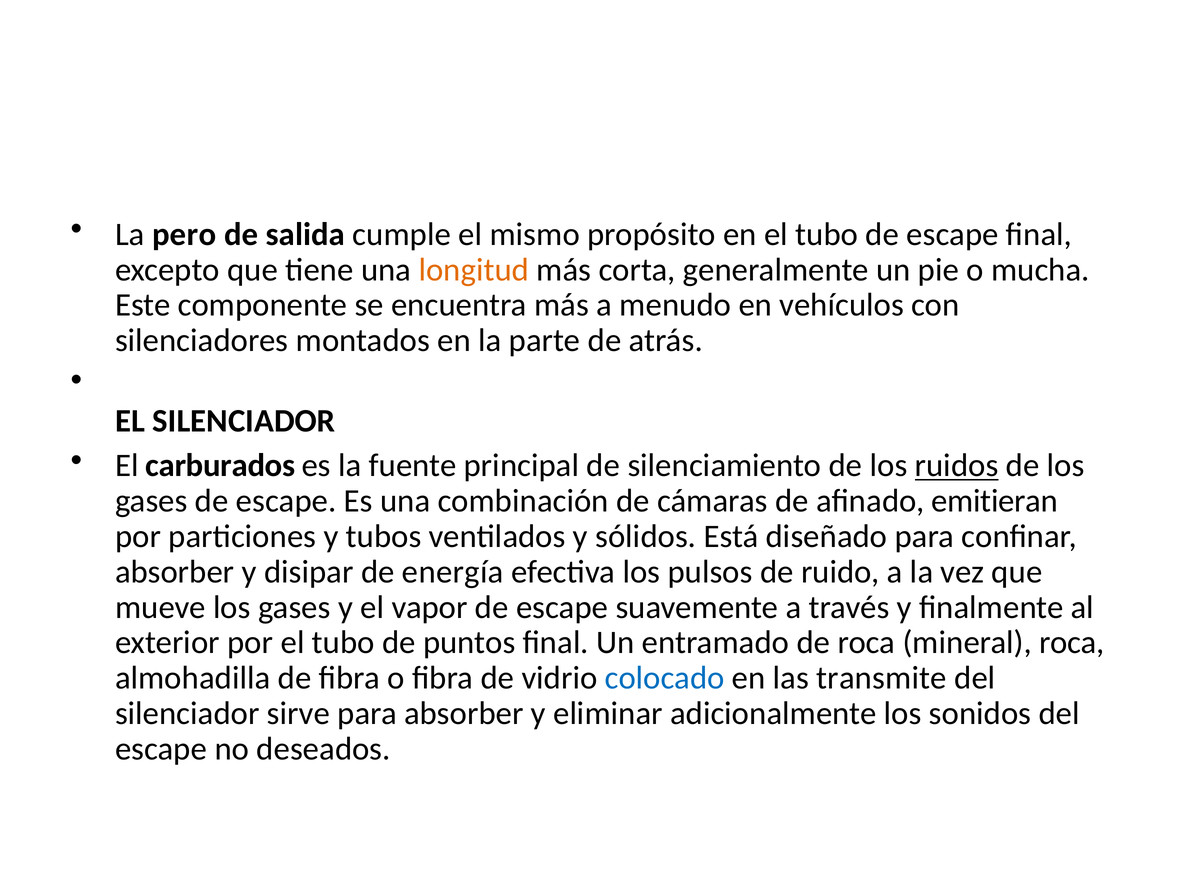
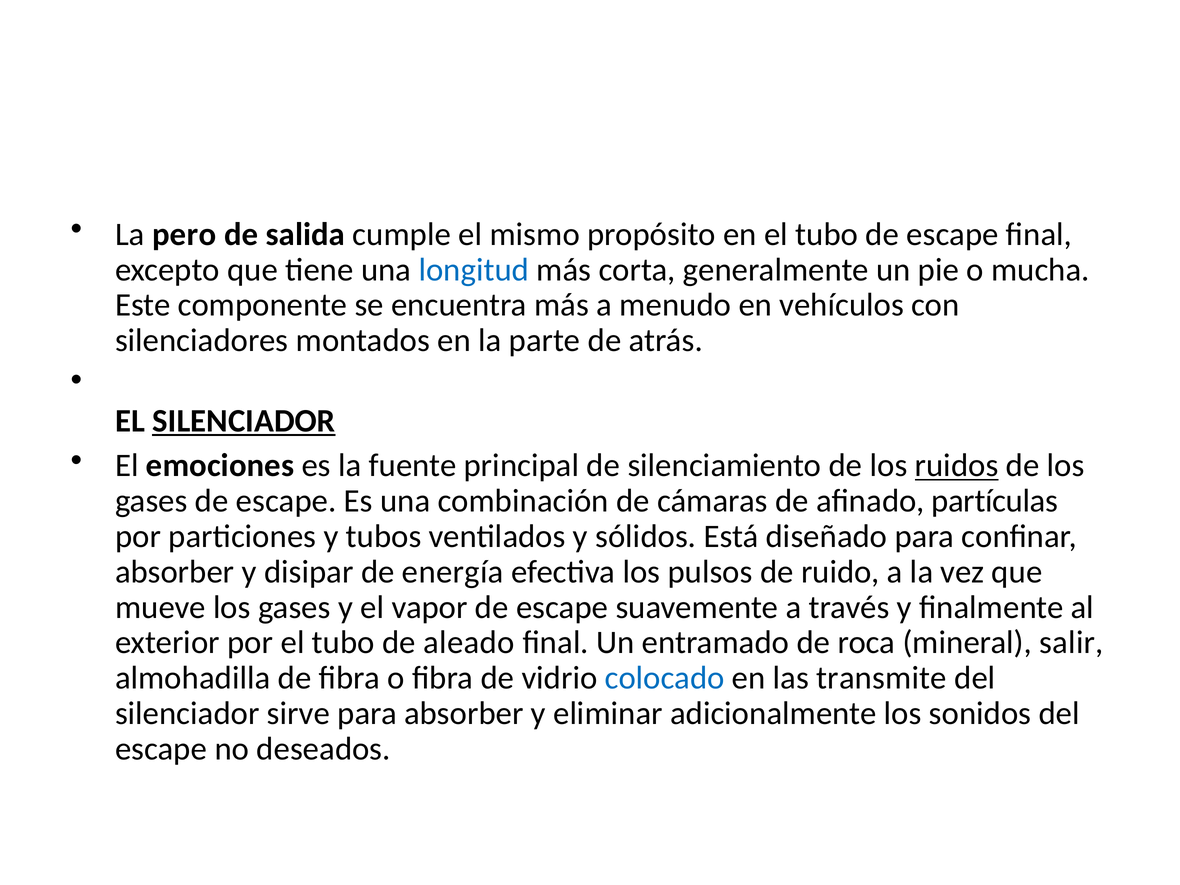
longitud colour: orange -> blue
SILENCIADOR at (244, 421) underline: none -> present
carburados: carburados -> emociones
emitieran: emitieran -> partículas
puntos: puntos -> aleado
mineral roca: roca -> salir
